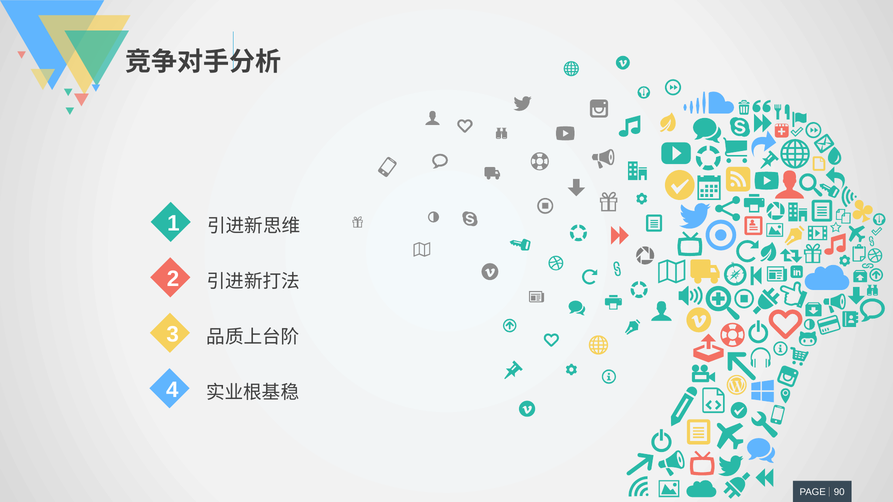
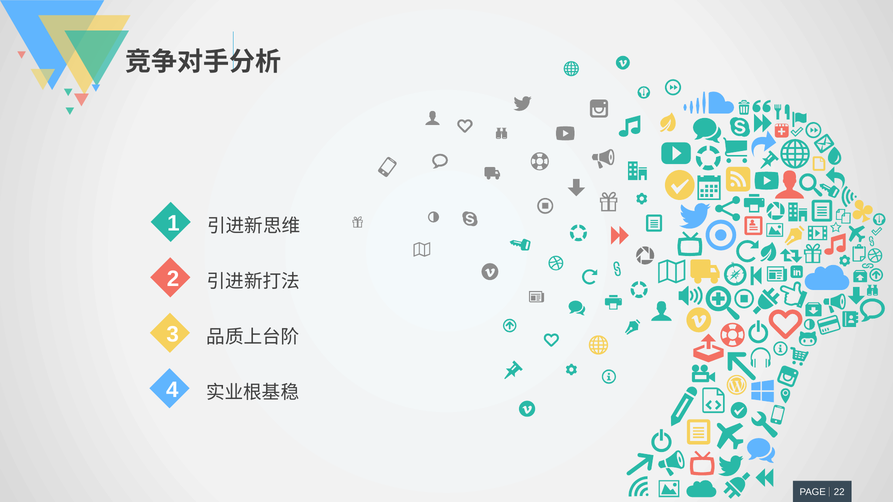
90: 90 -> 22
